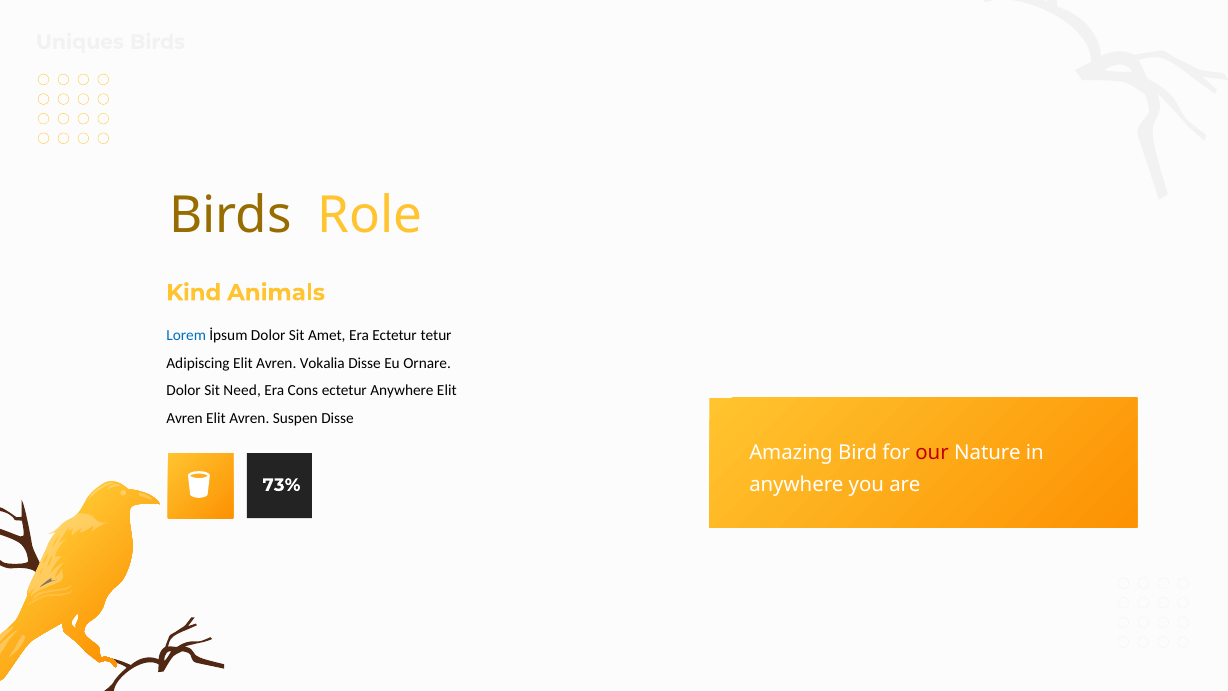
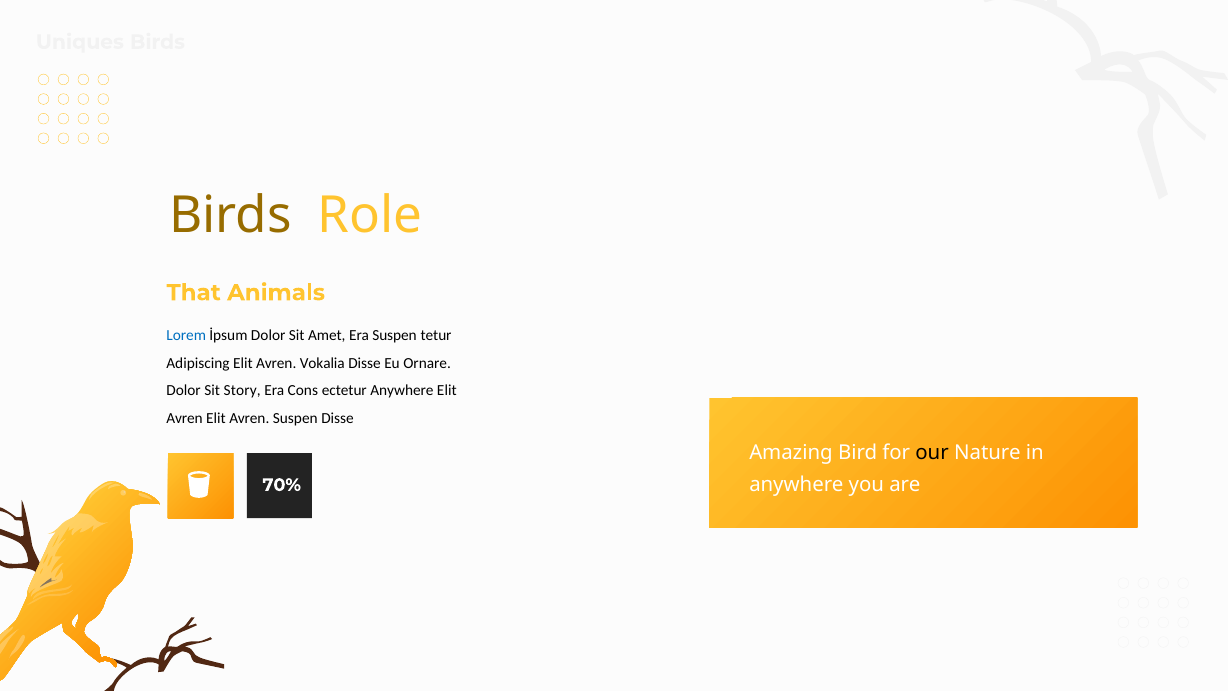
Kind: Kind -> That
Era Ectetur: Ectetur -> Suspen
Need: Need -> Story
our colour: red -> black
73%: 73% -> 70%
